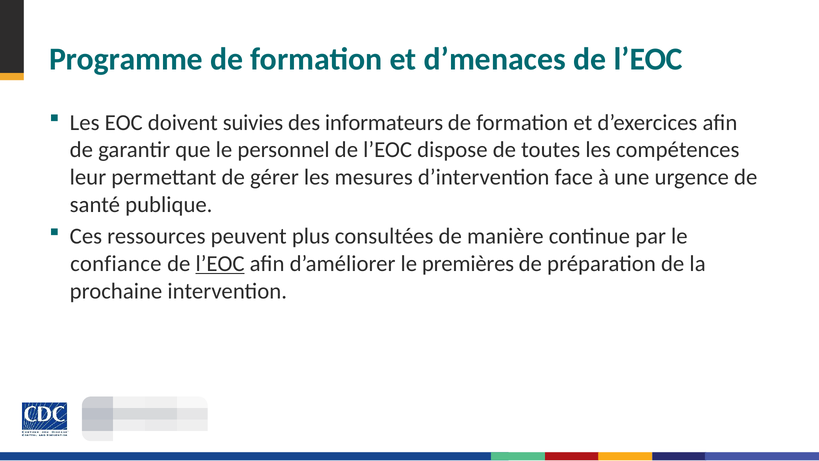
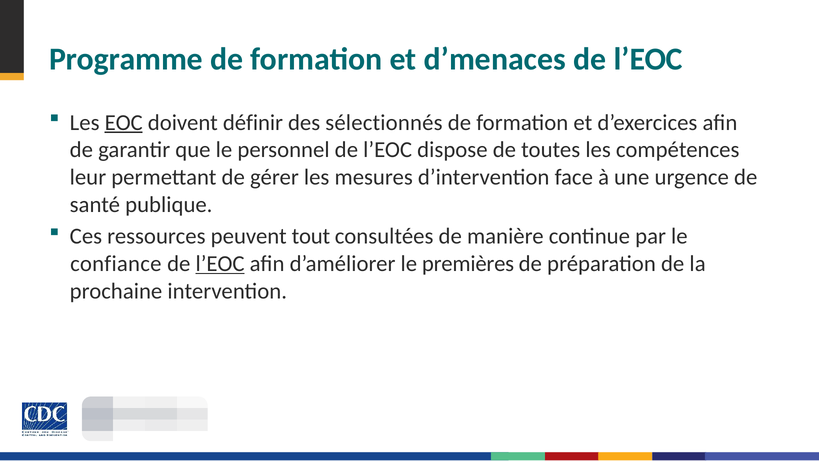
EOC underline: none -> present
suivies: suivies -> définir
informateurs: informateurs -> sélectionnés
plus: plus -> tout
